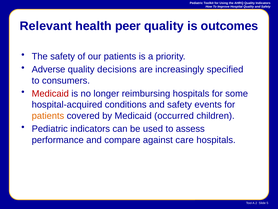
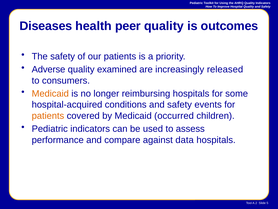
Relevant: Relevant -> Diseases
decisions: decisions -> examined
specified: specified -> released
Medicaid at (50, 93) colour: red -> orange
care: care -> data
